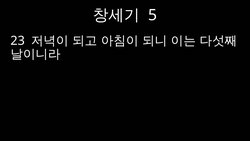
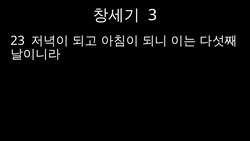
5: 5 -> 3
